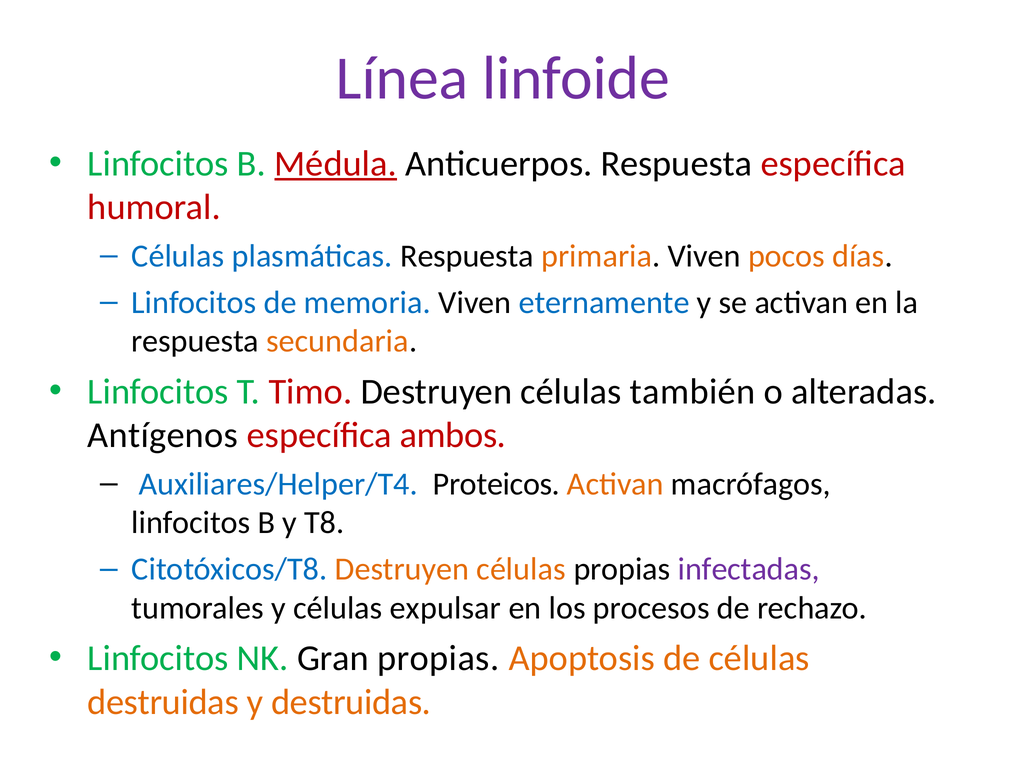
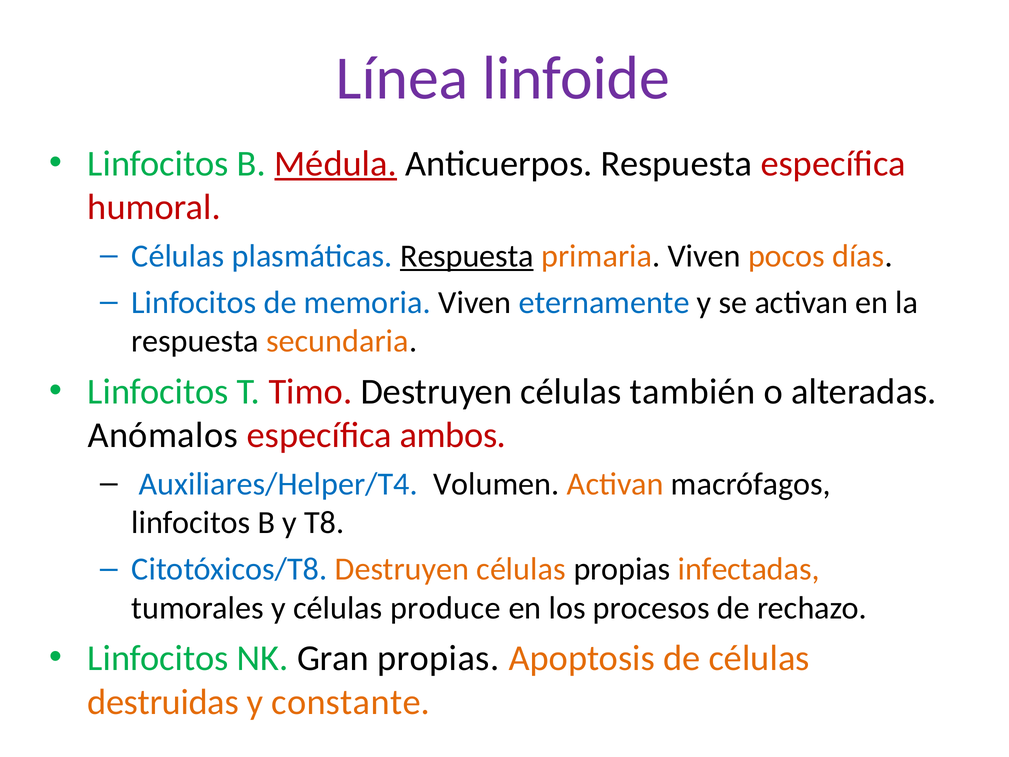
Respuesta at (467, 256) underline: none -> present
Antígenos: Antígenos -> Anómalos
Proteicos: Proteicos -> Volumen
infectadas colour: purple -> orange
expulsar: expulsar -> produce
y destruidas: destruidas -> constante
